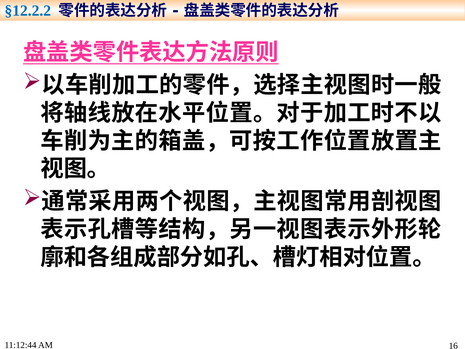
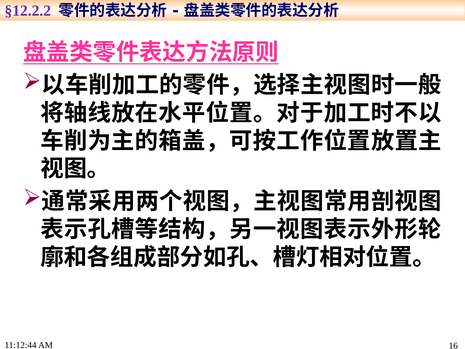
§12.2.2 colour: blue -> purple
